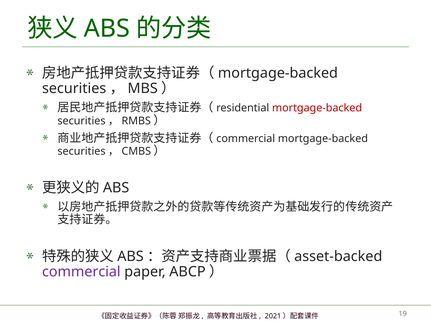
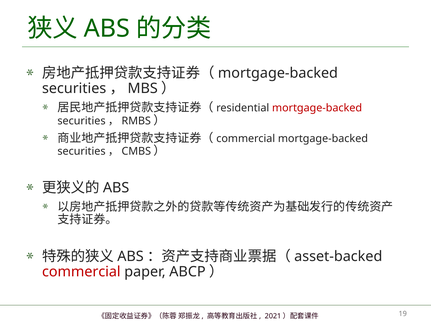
commercial at (81, 272) colour: purple -> red
